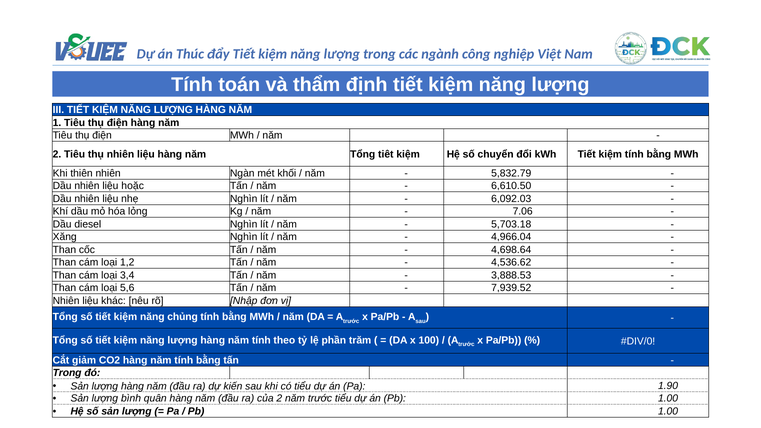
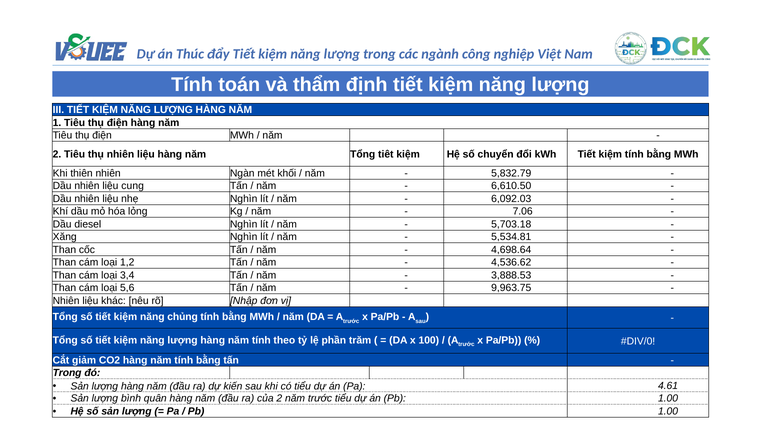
hoặc: hoặc -> cung
4,966.04: 4,966.04 -> 5,534.81
7,939.52: 7,939.52 -> 9,963.75
1.90: 1.90 -> 4.61
